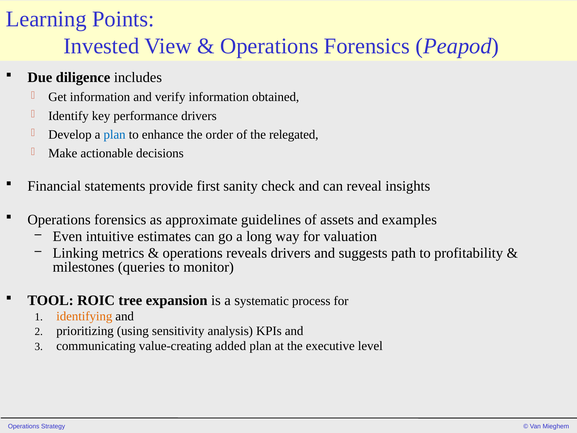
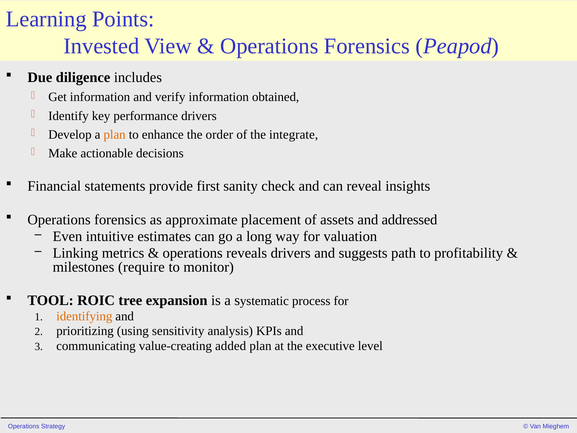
plan at (115, 135) colour: blue -> orange
relegated: relegated -> integrate
guidelines: guidelines -> placement
examples: examples -> addressed
queries: queries -> require
